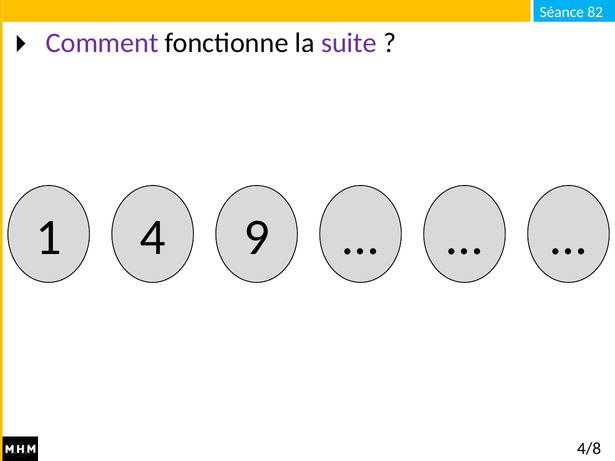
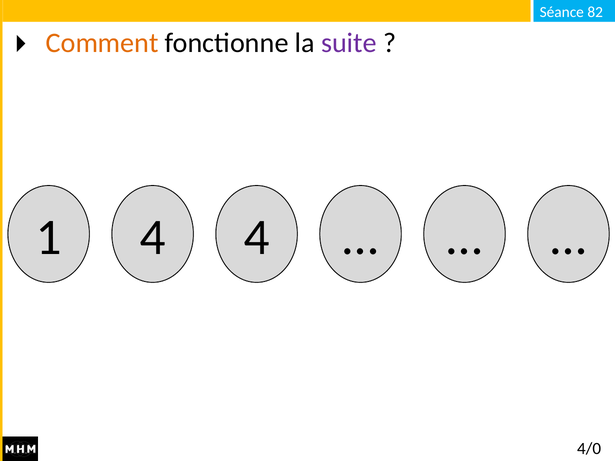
Comment colour: purple -> orange
4 9: 9 -> 4
4/8: 4/8 -> 4/0
